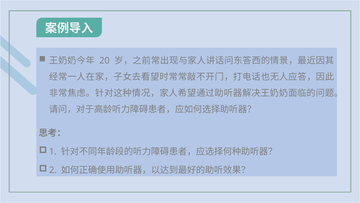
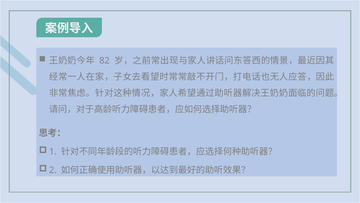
20: 20 -> 82
